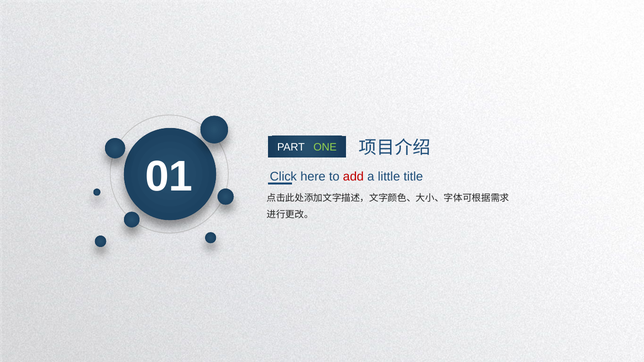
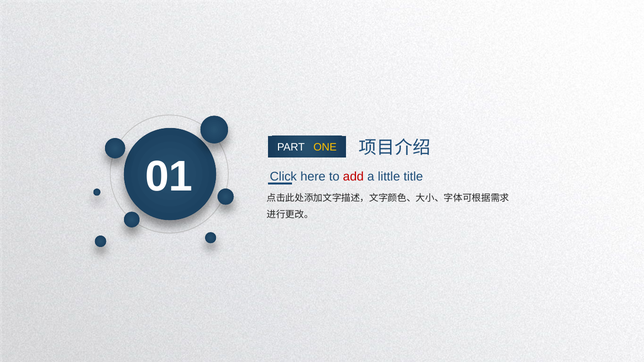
ONE colour: light green -> yellow
